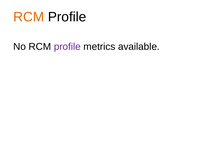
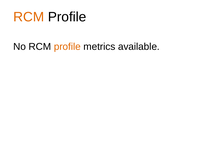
profile at (67, 47) colour: purple -> orange
